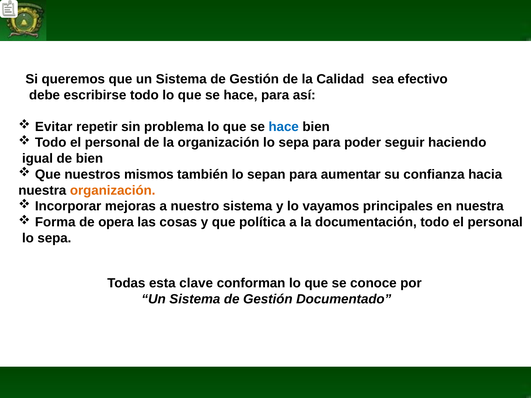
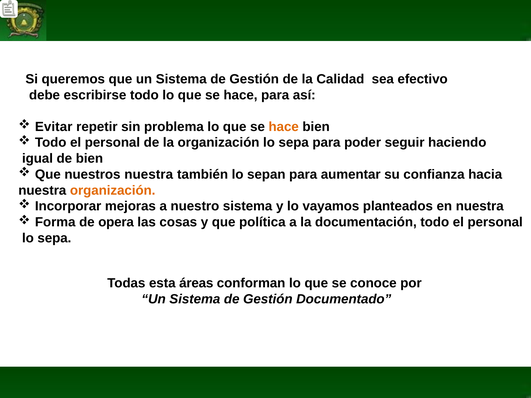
hace at (284, 127) colour: blue -> orange
nuestros mismos: mismos -> nuestra
principales: principales -> planteados
clave: clave -> áreas
